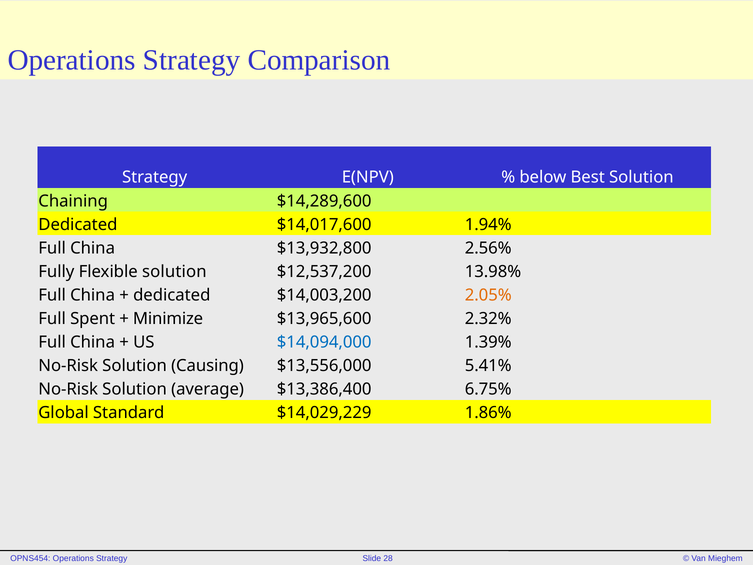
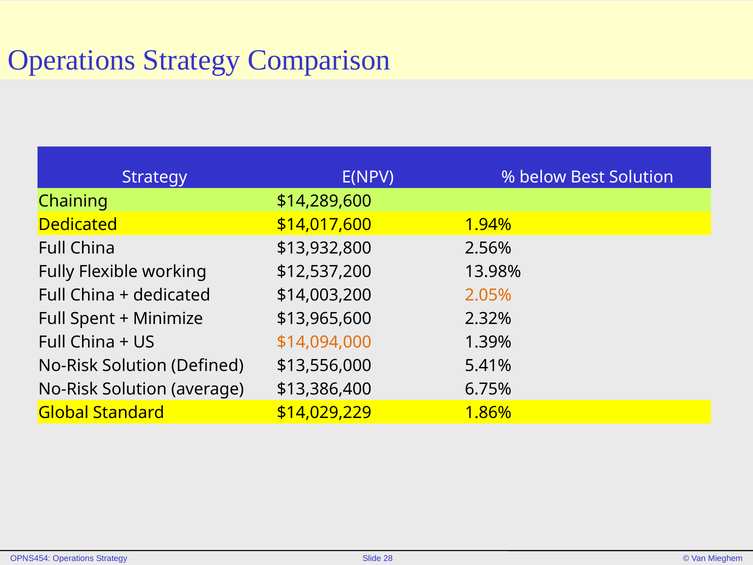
Flexible solution: solution -> working
$14,094,000 colour: blue -> orange
Causing: Causing -> Defined
